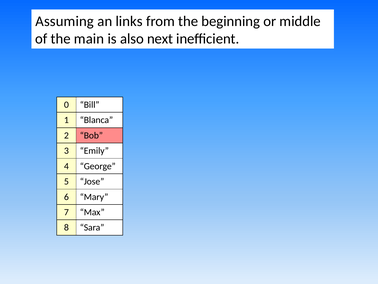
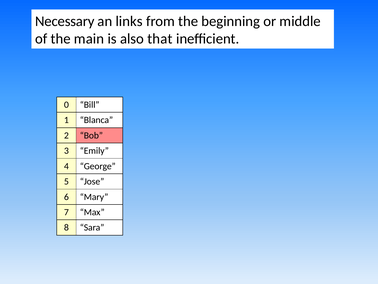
Assuming: Assuming -> Necessary
next: next -> that
